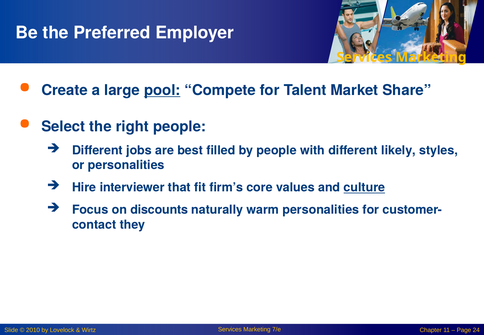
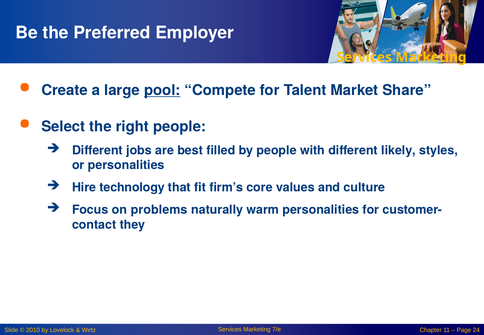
interviewer: interviewer -> technology
culture underline: present -> none
discounts: discounts -> problems
